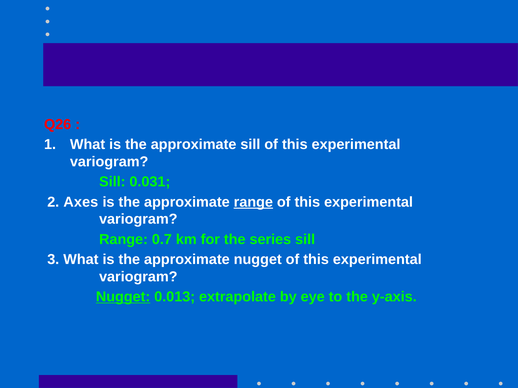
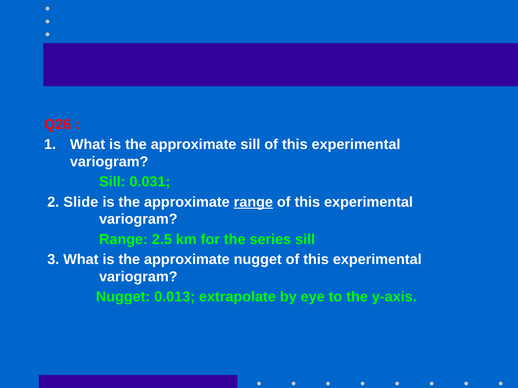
Axes: Axes -> Slide
0.7: 0.7 -> 2.5
Nugget at (123, 297) underline: present -> none
